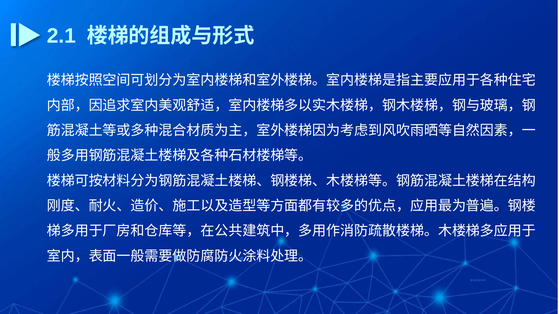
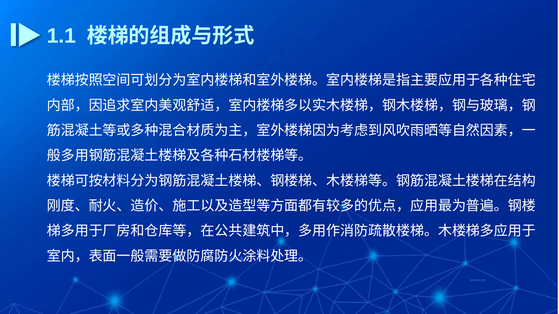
2.1: 2.1 -> 1.1
